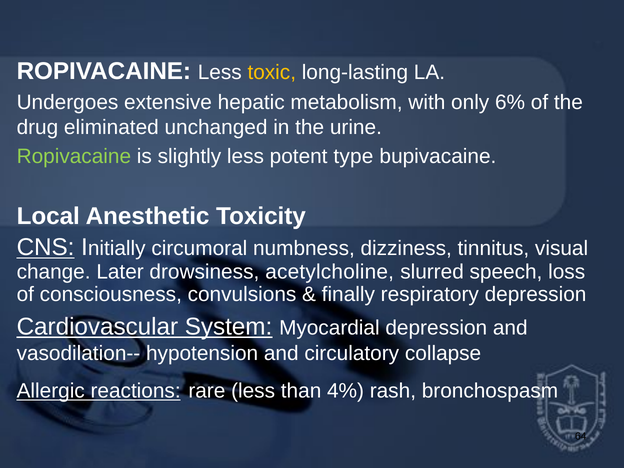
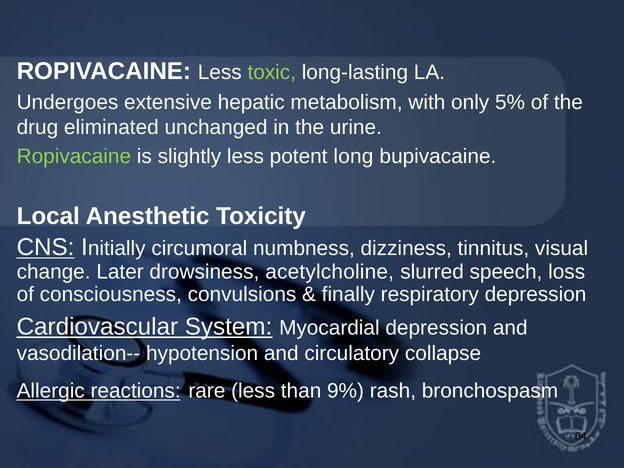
toxic colour: yellow -> light green
6%: 6% -> 5%
type: type -> long
4%: 4% -> 9%
